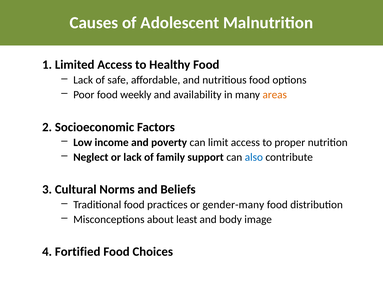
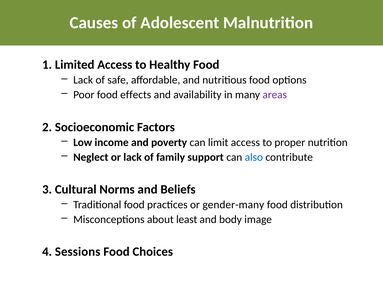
weekly: weekly -> effects
areas colour: orange -> purple
Fortified: Fortified -> Sessions
